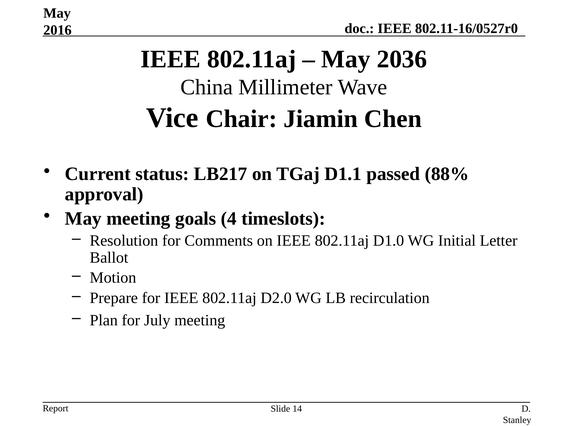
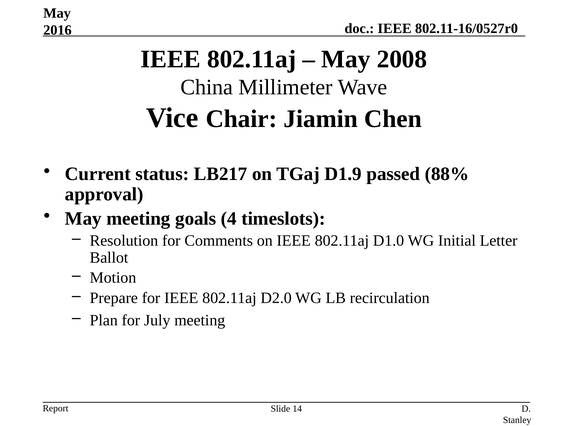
2036: 2036 -> 2008
D1.1: D1.1 -> D1.9
